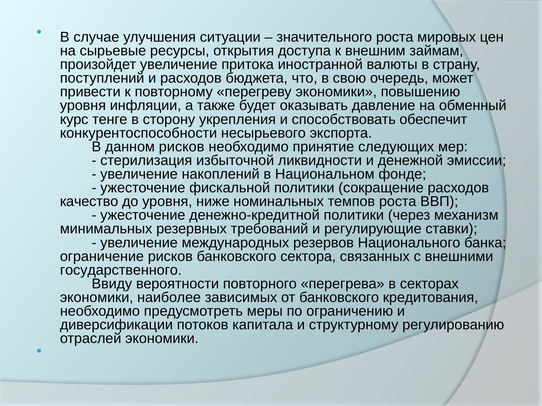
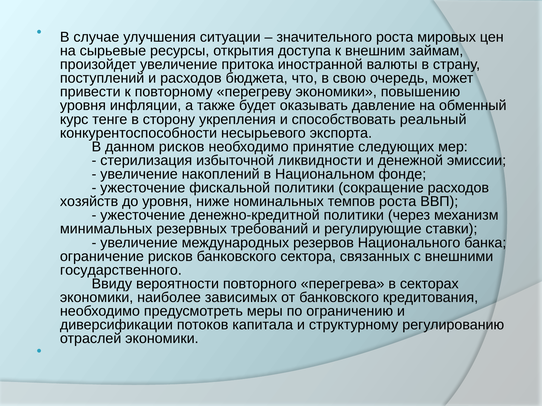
обеспечит: обеспечит -> реальный
качество: качество -> хозяйств
